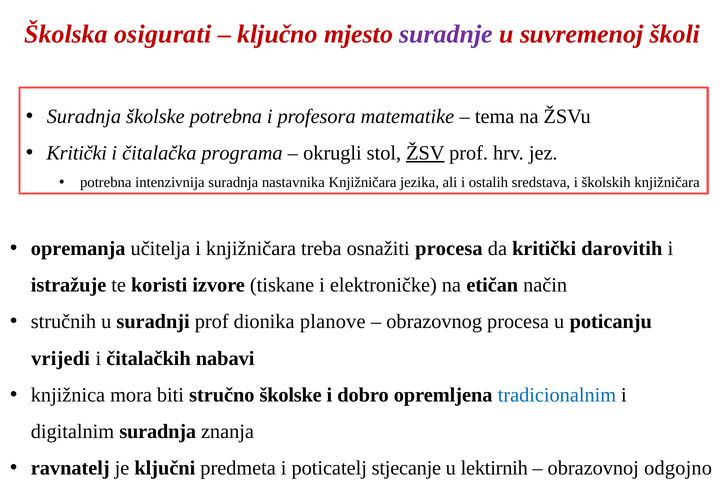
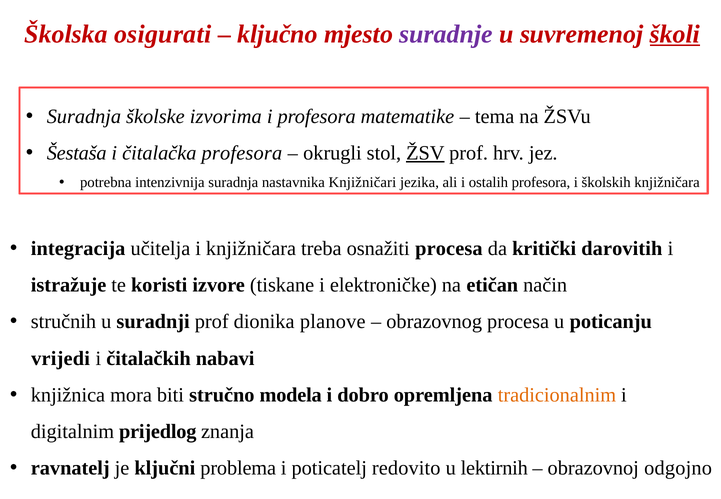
školi underline: none -> present
školske potrebna: potrebna -> izvorima
Kritički at (77, 153): Kritički -> Šestaša
čitalačka programa: programa -> profesora
nastavnika Knjižničara: Knjižničara -> Knjižničari
ostalih sredstava: sredstava -> profesora
opremanja: opremanja -> integracija
stručno školske: školske -> modela
tradicionalnim colour: blue -> orange
digitalnim suradnja: suradnja -> prijedlog
predmeta: predmeta -> problema
stjecanje: stjecanje -> redovito
